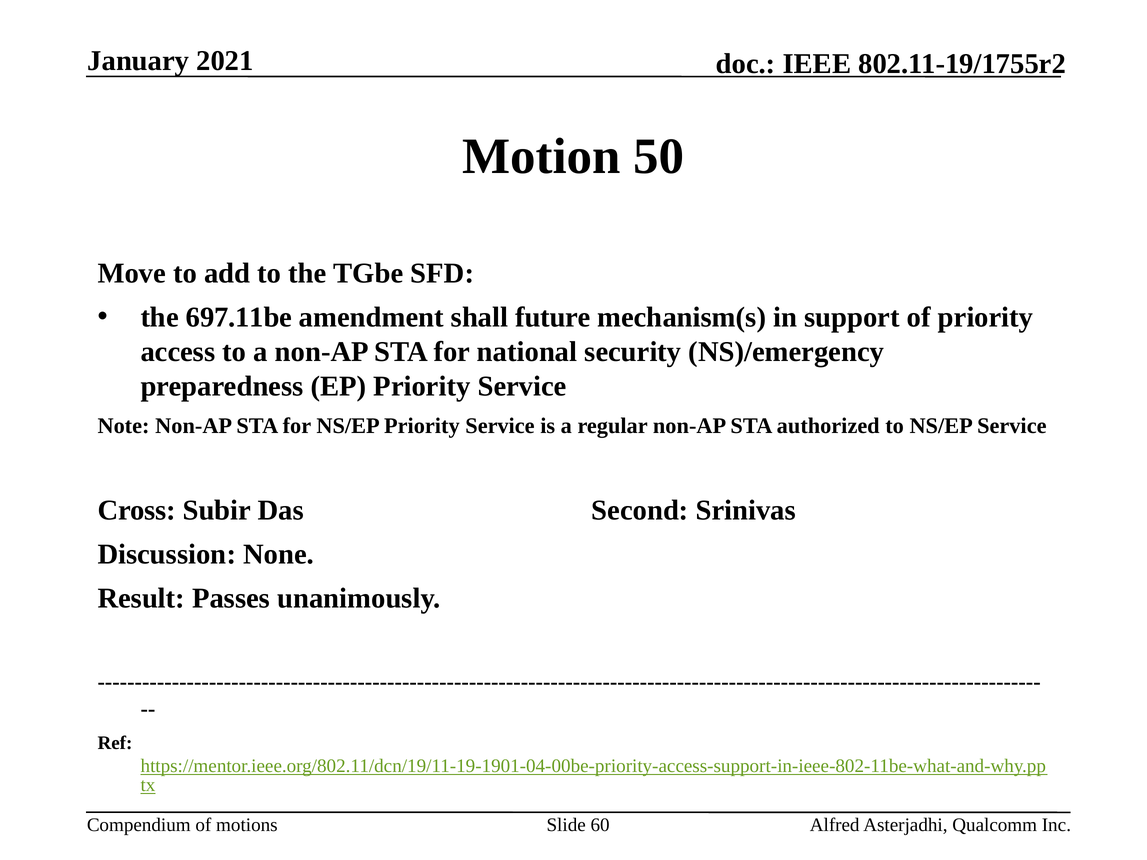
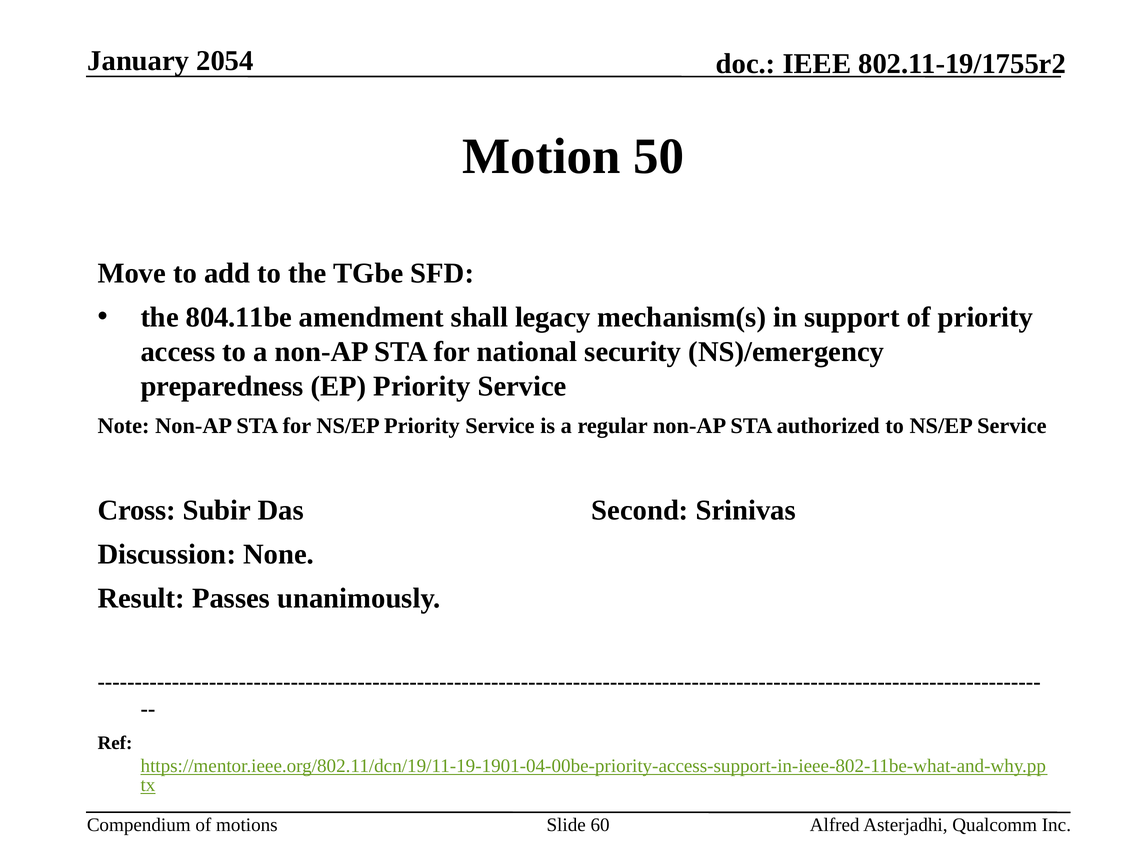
2021: 2021 -> 2054
697.11be: 697.11be -> 804.11be
future: future -> legacy
